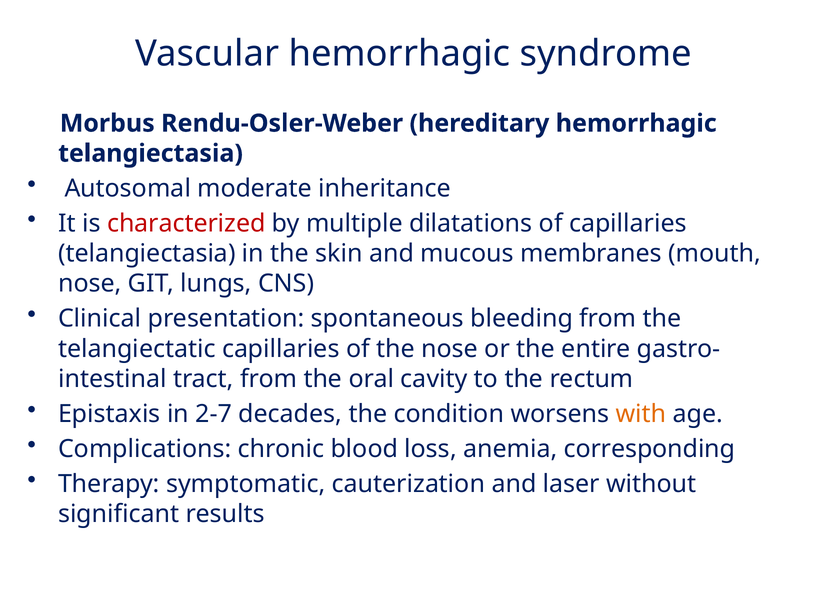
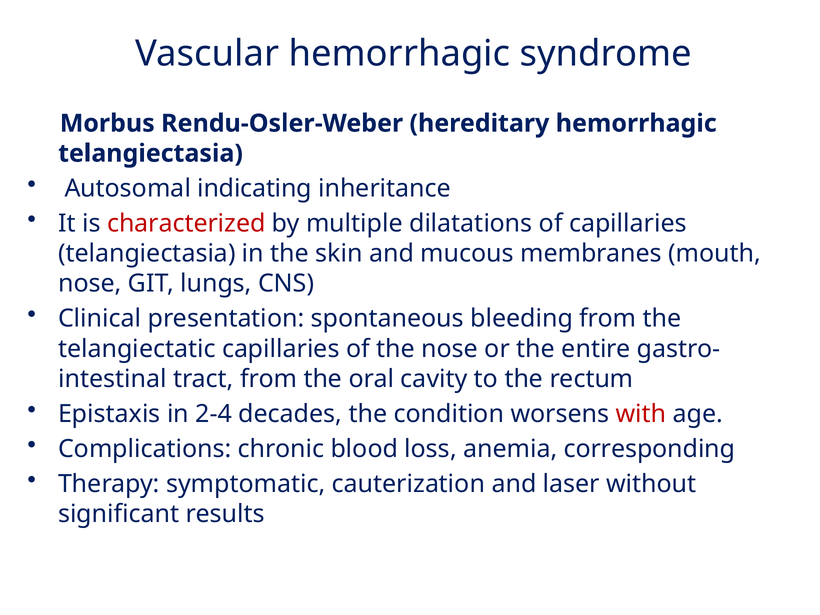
moderate: moderate -> indicating
2-7: 2-7 -> 2-4
with colour: orange -> red
